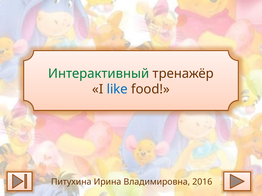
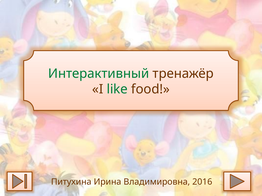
like colour: blue -> green
